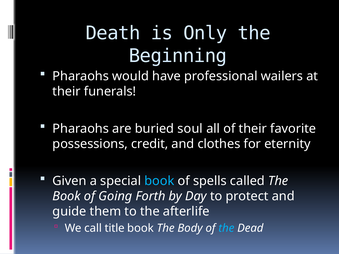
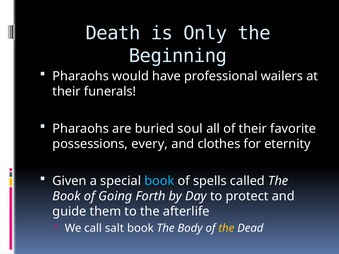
credit: credit -> every
title: title -> salt
the at (226, 228) colour: light blue -> yellow
